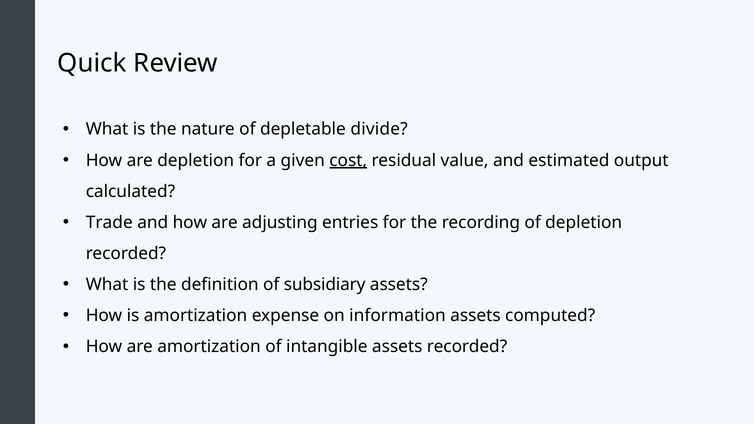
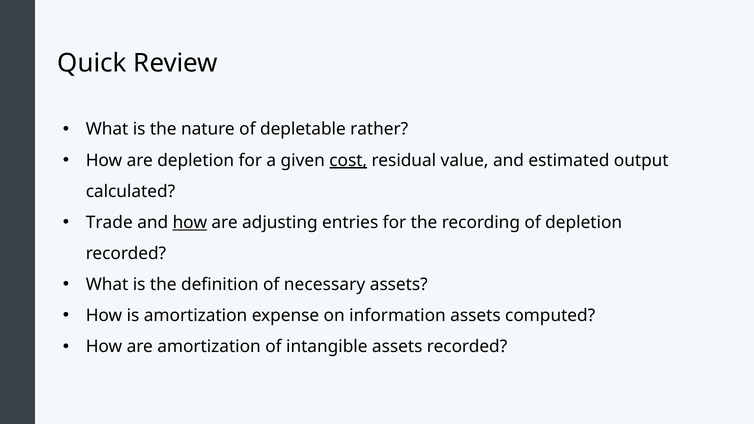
divide: divide -> rather
how at (190, 223) underline: none -> present
subsidiary: subsidiary -> necessary
